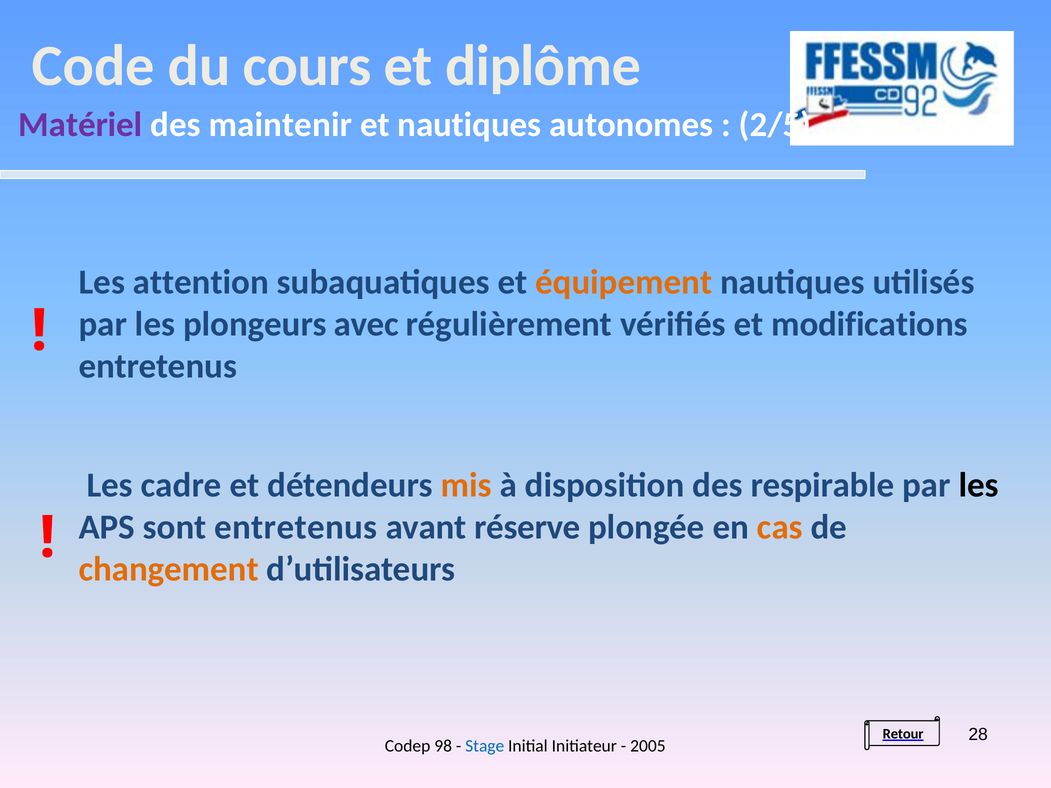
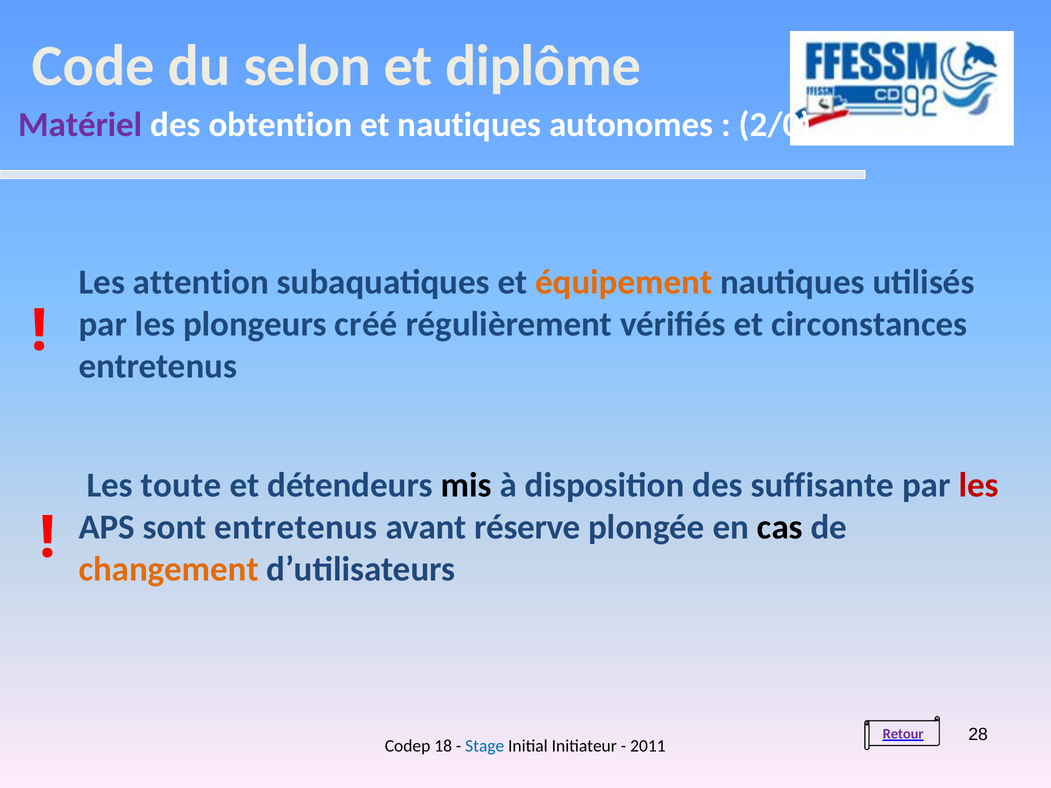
cours: cours -> selon
maintenir: maintenir -> obtention
2/5: 2/5 -> 2/0
avec: avec -> créé
modifications: modifications -> circonstances
cadre: cadre -> toute
mis colour: orange -> black
respirable: respirable -> suffisante
les at (979, 485) colour: black -> red
cas colour: orange -> black
Retour colour: black -> purple
98: 98 -> 18
2005: 2005 -> 2011
